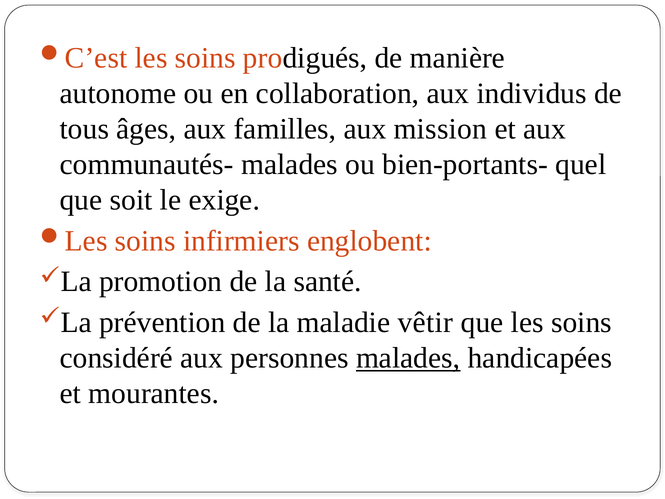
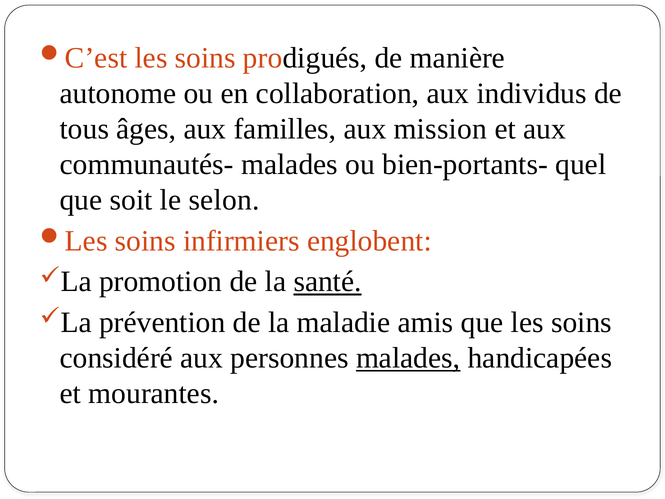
exige: exige -> selon
santé underline: none -> present
vêtir: vêtir -> amis
